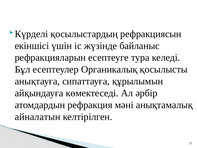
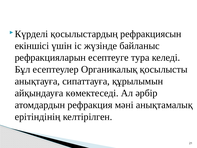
айналатын: айналатын -> ерітіндінің
